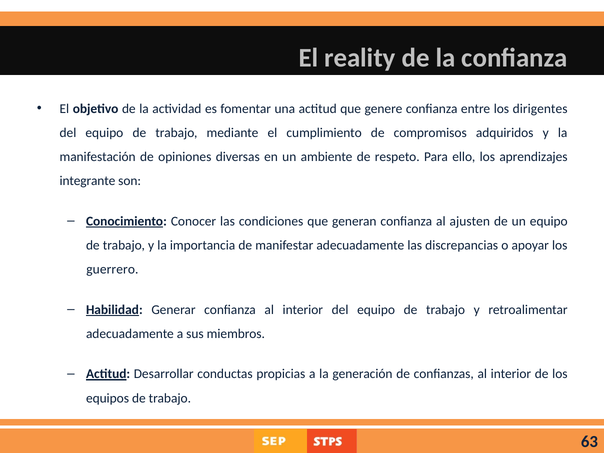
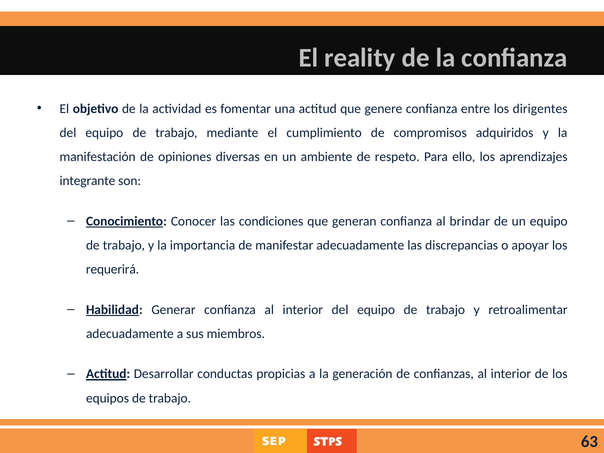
ajusten: ajusten -> brindar
guerrero: guerrero -> requerirá
